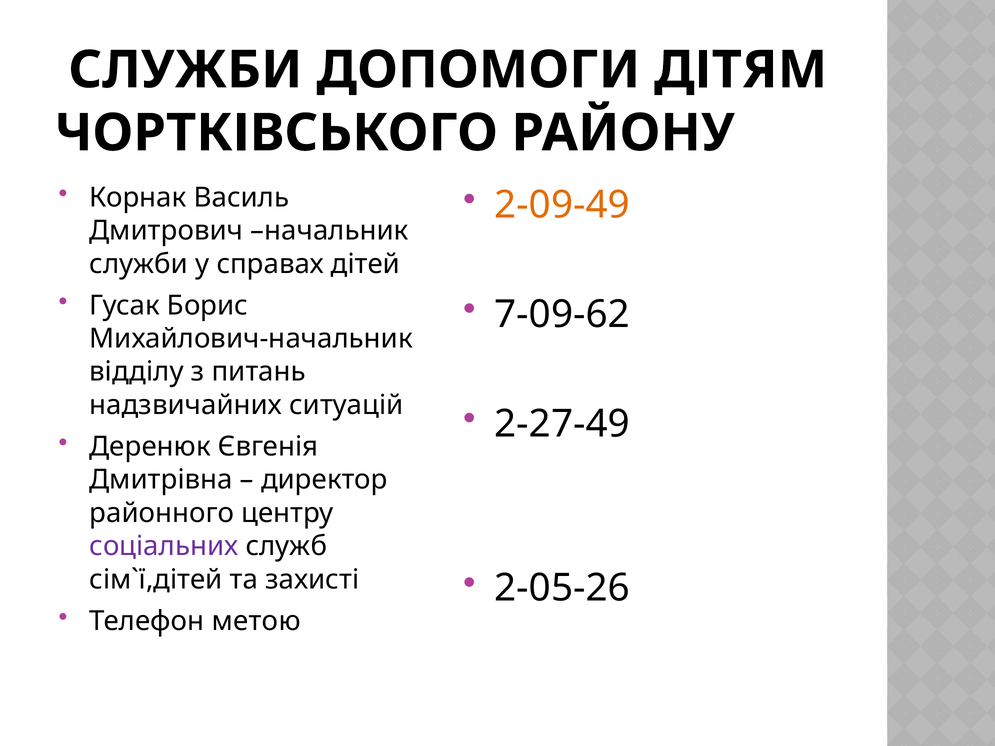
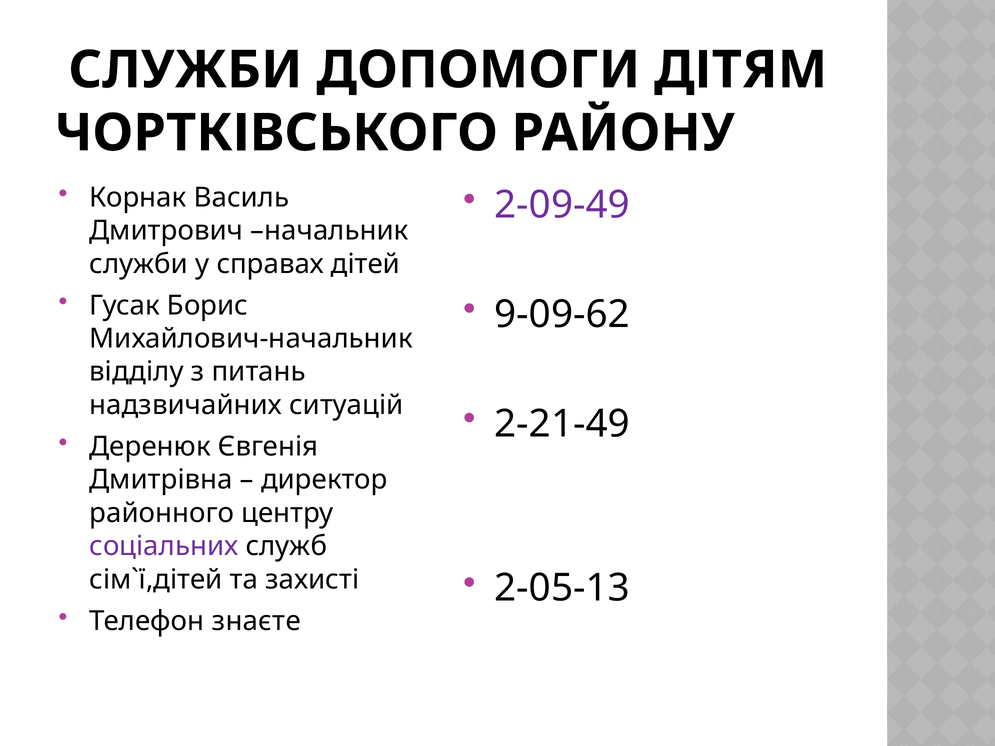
2-09-49 colour: orange -> purple
7-09-62: 7-09-62 -> 9-09-62
2-27-49: 2-27-49 -> 2-21-49
2-05-26: 2-05-26 -> 2-05-13
метою: метою -> знаєте
